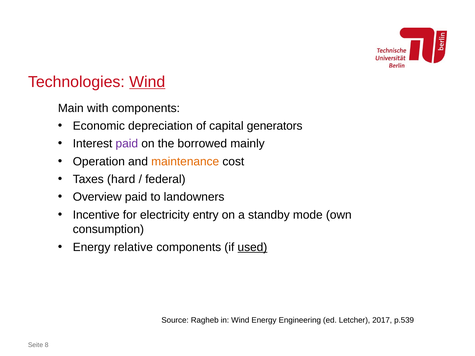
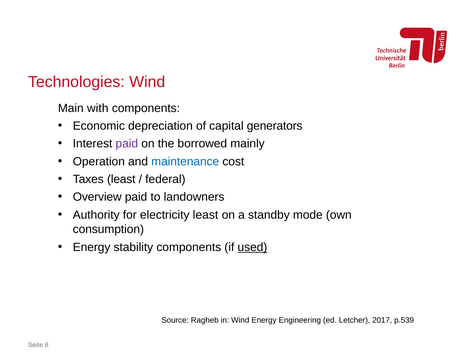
Wind at (147, 82) underline: present -> none
maintenance colour: orange -> blue
Taxes hard: hard -> least
Incentive: Incentive -> Authority
electricity entry: entry -> least
relative: relative -> stability
